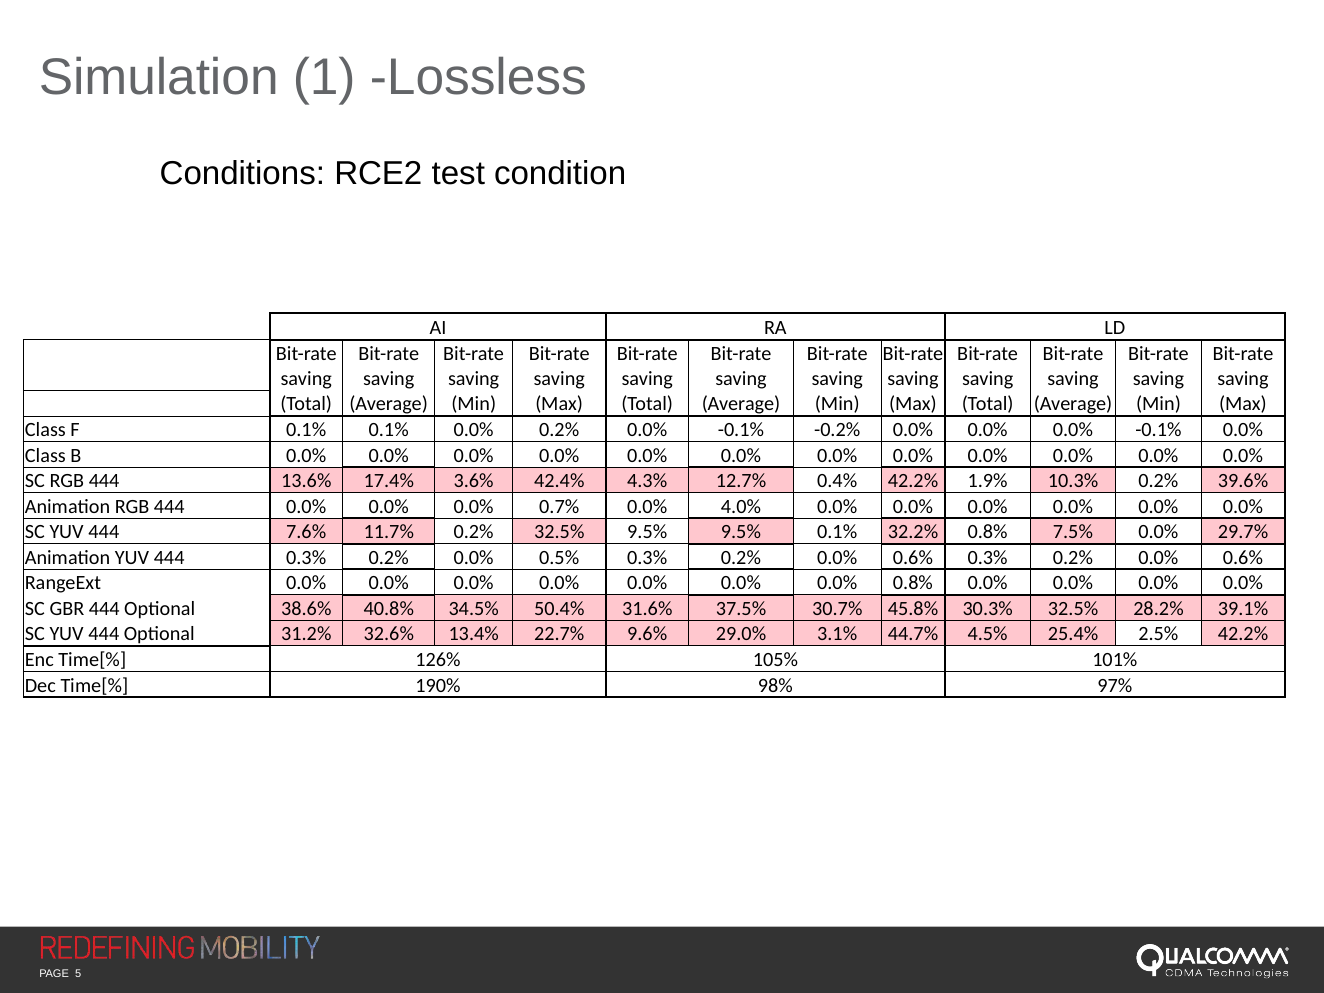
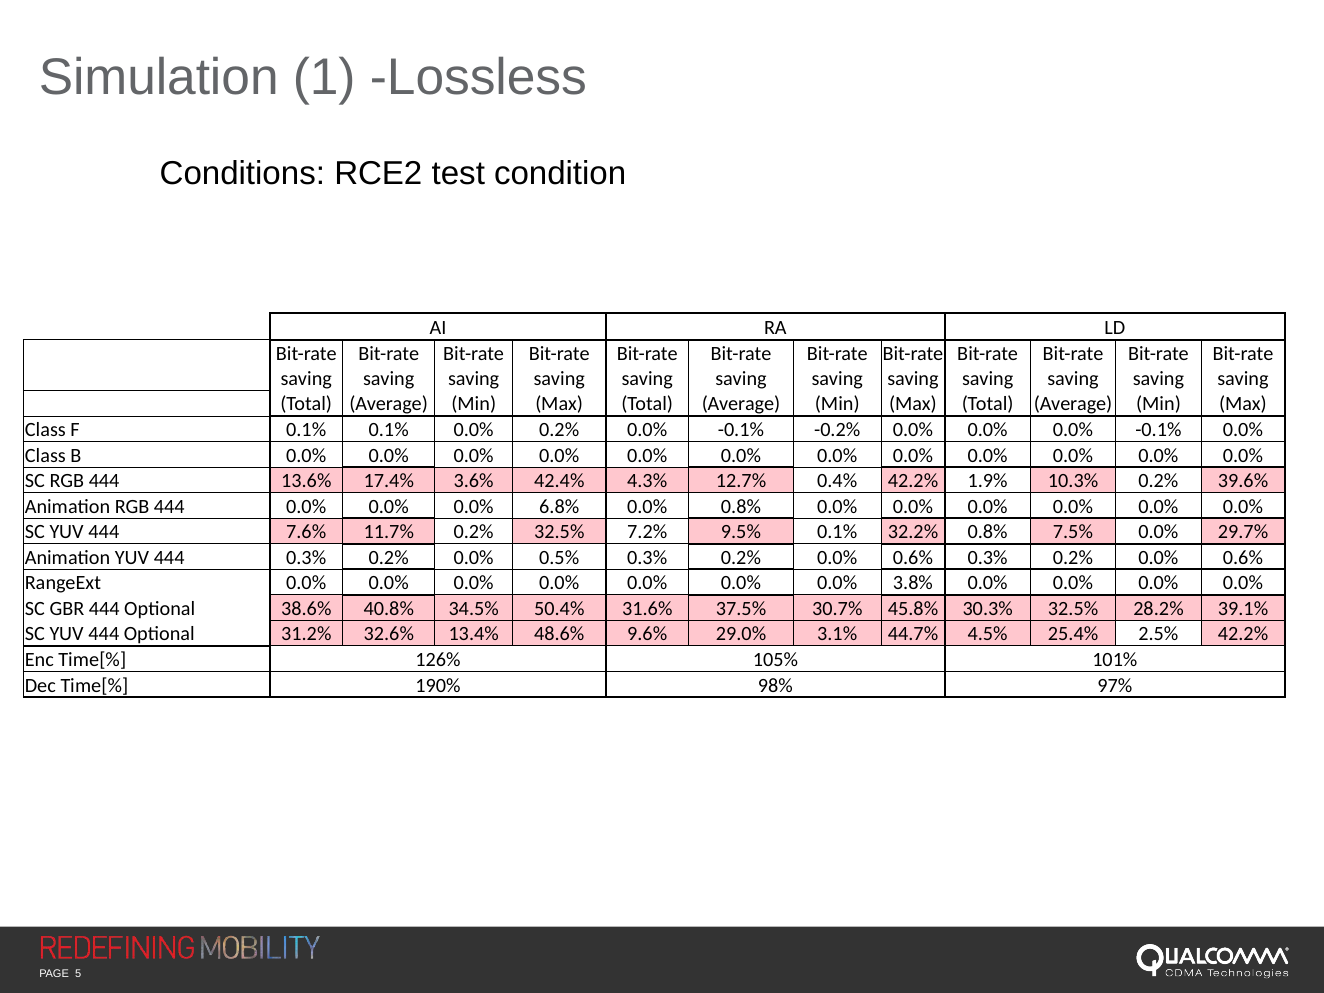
0.7%: 0.7% -> 6.8%
0.0% 4.0%: 4.0% -> 0.8%
32.5% 9.5%: 9.5% -> 7.2%
0.0% 0.8%: 0.8% -> 3.8%
22.7%: 22.7% -> 48.6%
